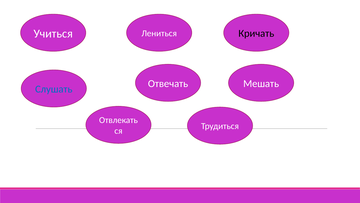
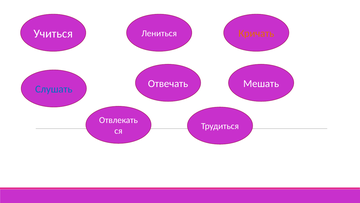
Кричать colour: black -> orange
